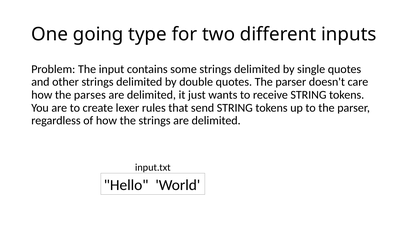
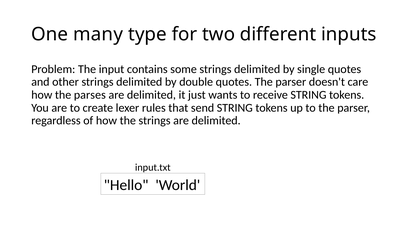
going: going -> many
